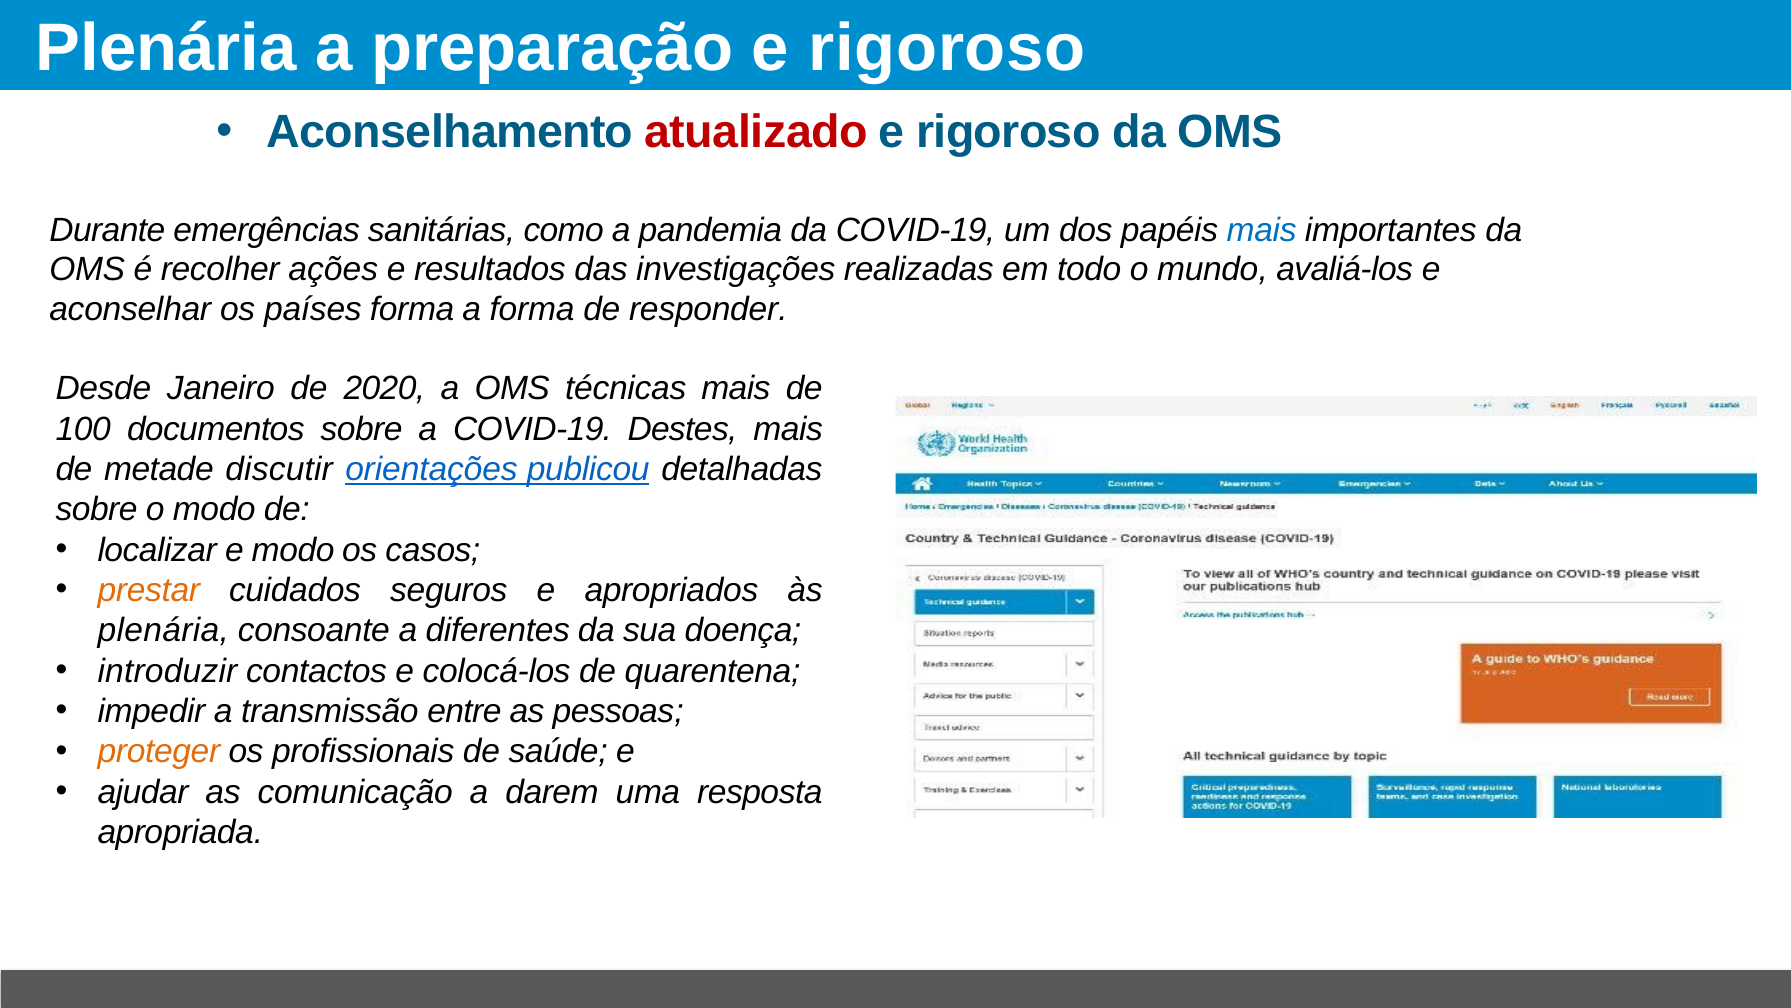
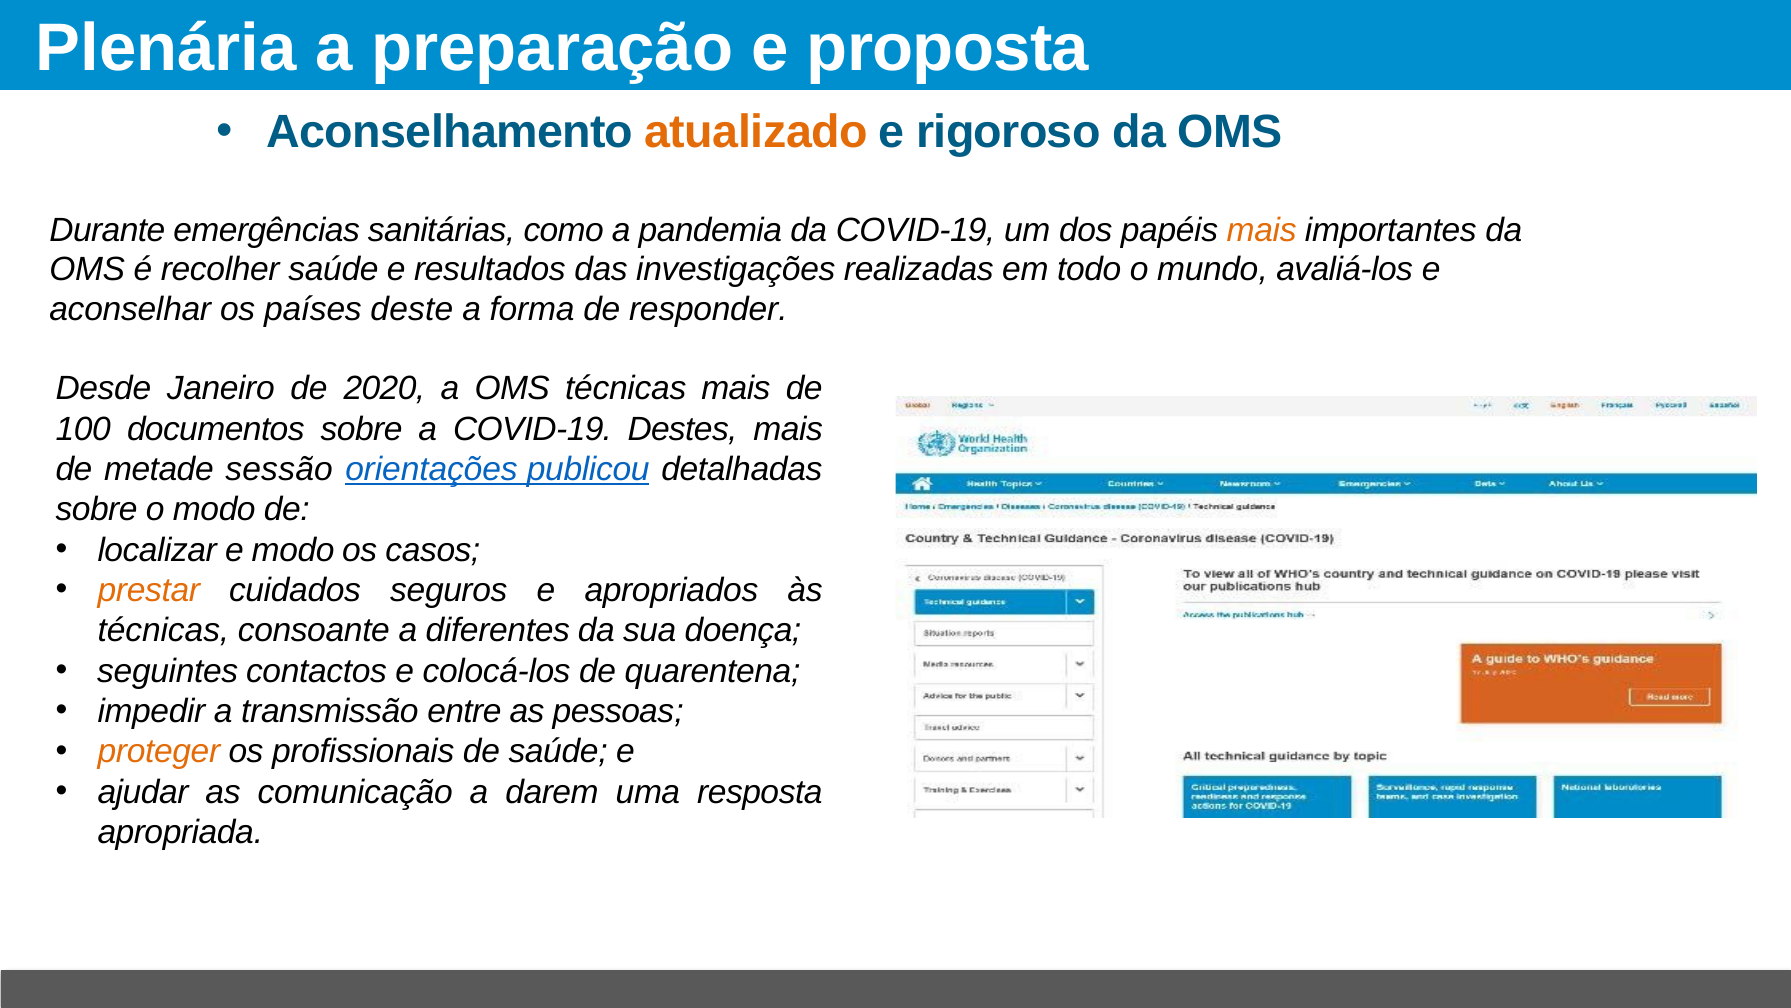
preparação e rigoroso: rigoroso -> proposta
atualizado colour: red -> orange
mais at (1262, 230) colour: blue -> orange
recolher ações: ações -> saúde
países forma: forma -> deste
discutir: discutir -> sessão
plenária at (163, 630): plenária -> técnicas
introduzir: introduzir -> seguintes
